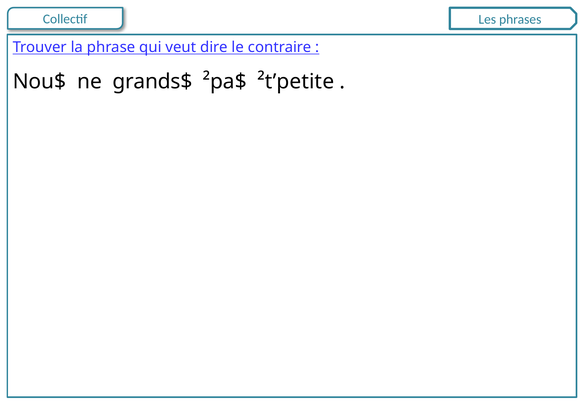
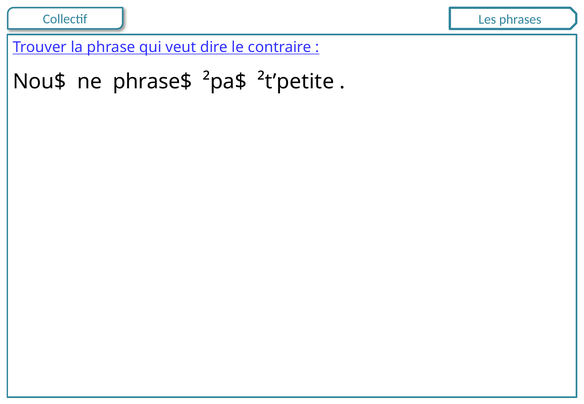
grands$: grands$ -> phrase$
